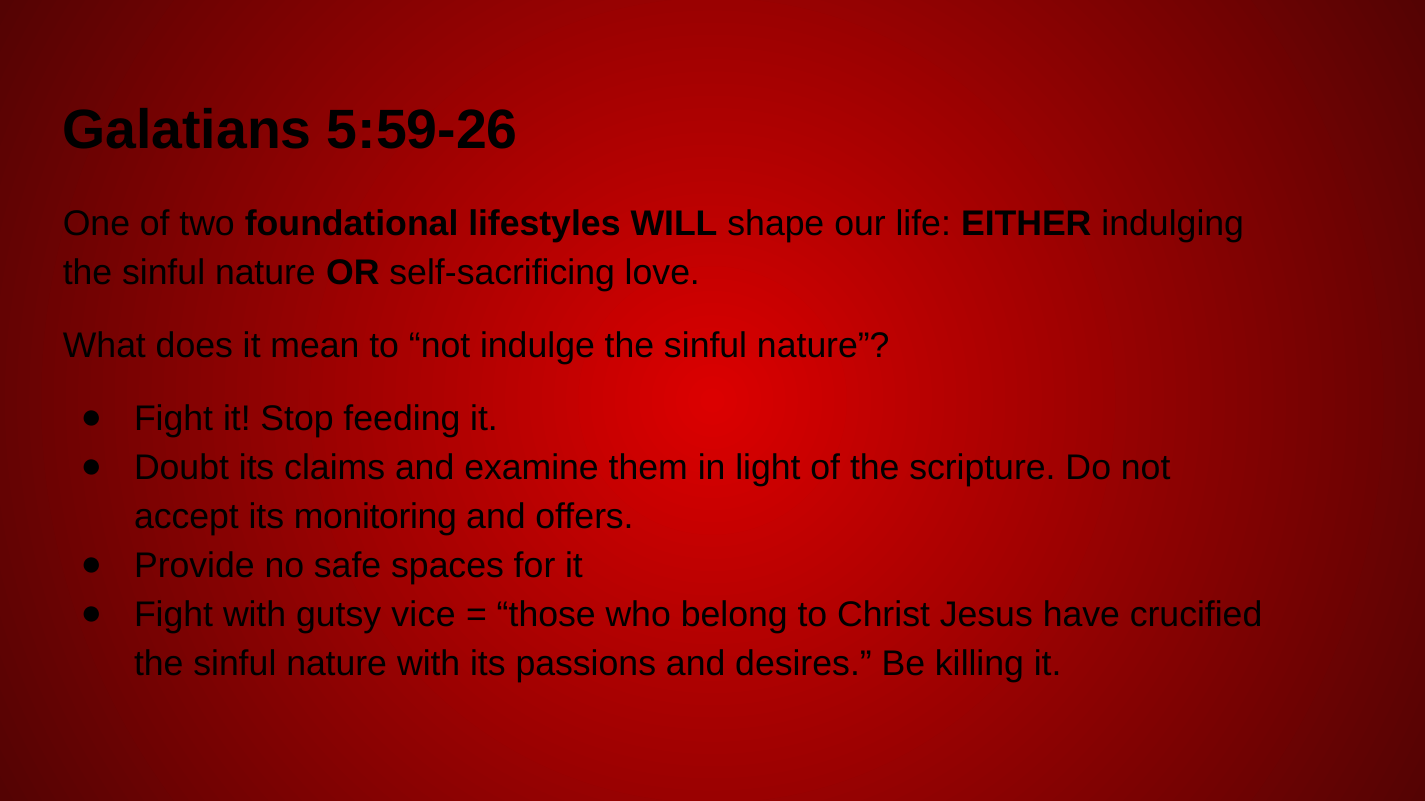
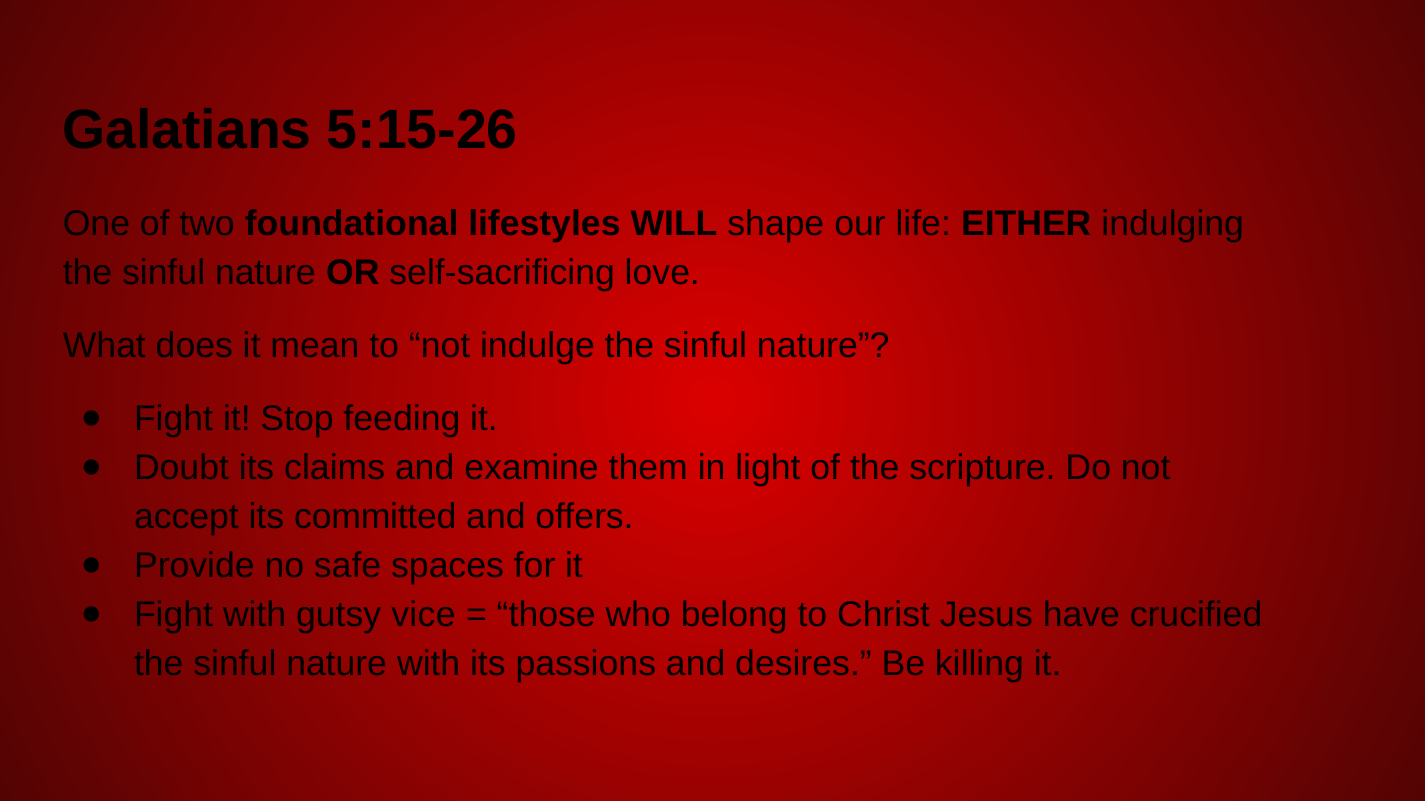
5:59-26: 5:59-26 -> 5:15-26
monitoring: monitoring -> committed
